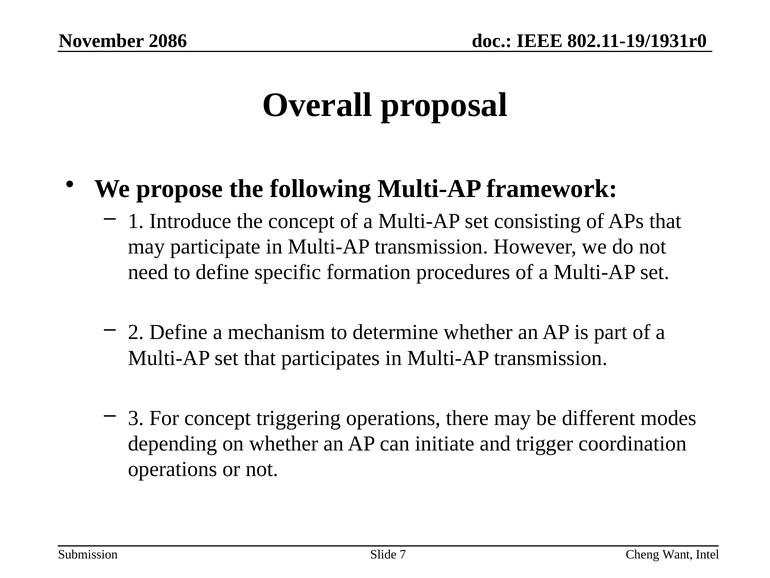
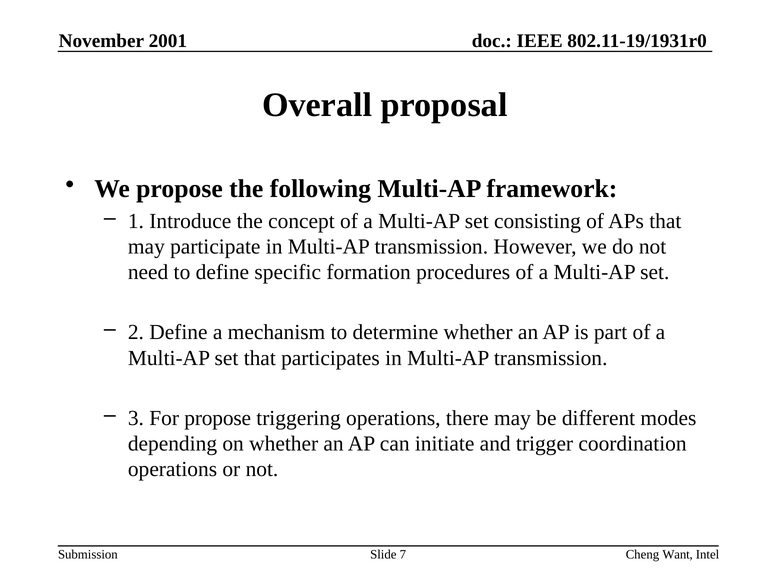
2086: 2086 -> 2001
For concept: concept -> propose
